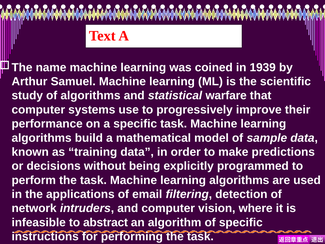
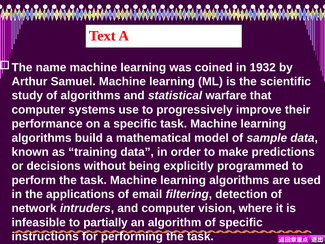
1939: 1939 -> 1932
abstract: abstract -> partially
